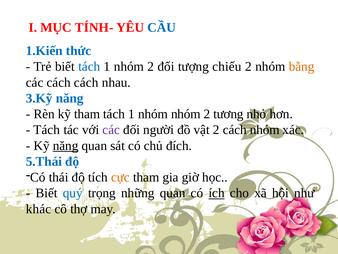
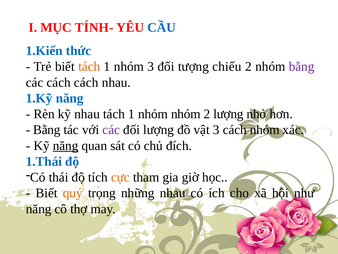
tách at (89, 67) colour: blue -> orange
1 nhóm 2: 2 -> 3
bằng at (302, 67) colour: orange -> purple
3.Kỹ: 3.Kỹ -> 1.Kỹ
kỹ tham: tham -> nhau
2 tương: tương -> lượng
Tách at (47, 130): Tách -> Bằng
đối người: người -> lượng
vật 2: 2 -> 3
5.Thái: 5.Thái -> 1.Thái
quý colour: blue -> orange
những quan: quan -> nhau
ích underline: present -> none
khác at (39, 209): khác -> năng
